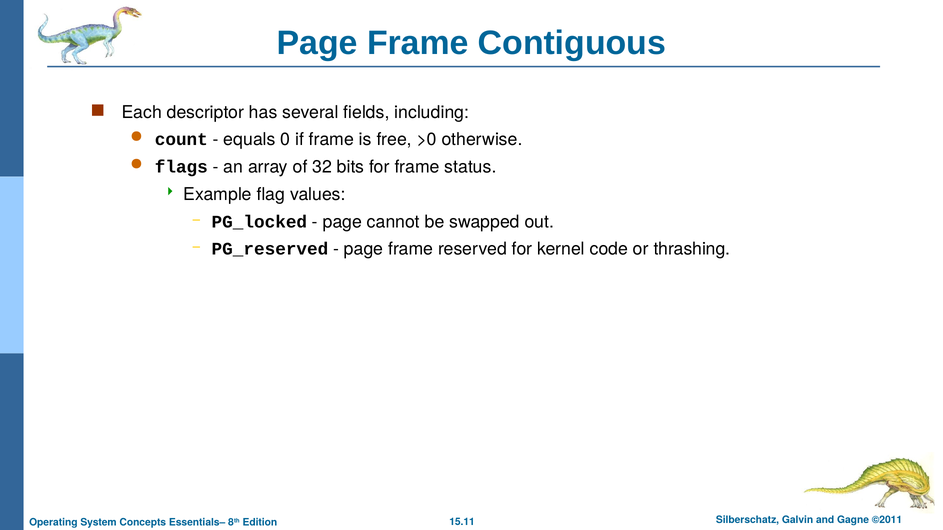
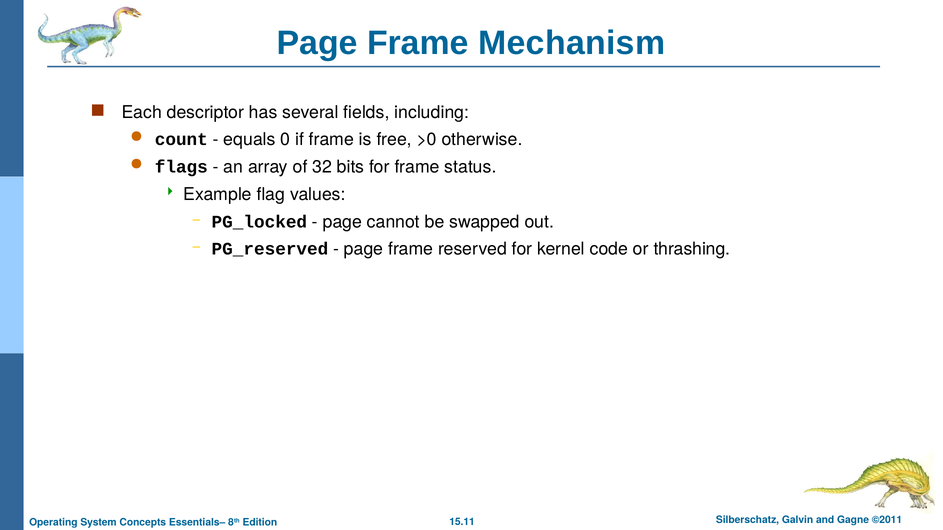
Contiguous: Contiguous -> Mechanism
